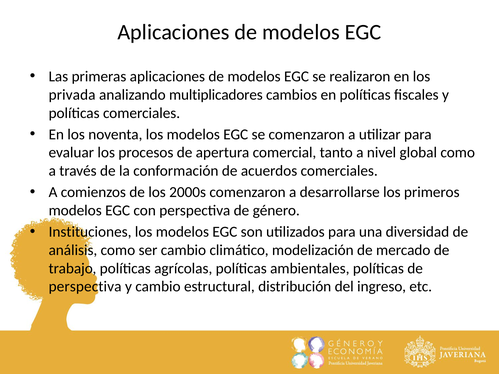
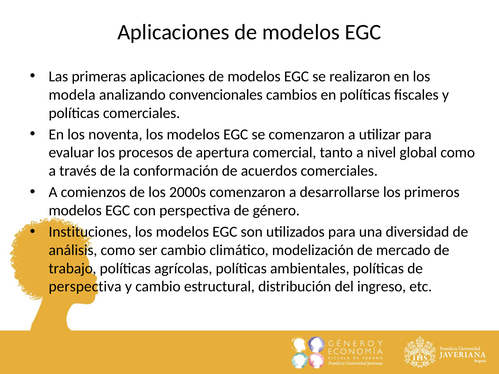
privada: privada -> modela
multiplicadores: multiplicadores -> convencionales
